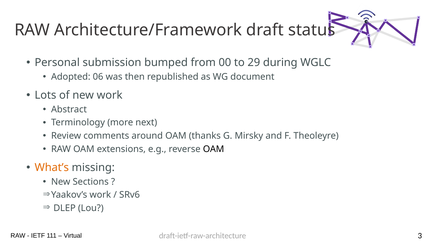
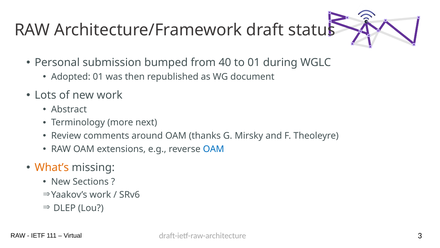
00: 00 -> 40
to 29: 29 -> 01
Adopted 06: 06 -> 01
OAM at (214, 149) colour: black -> blue
